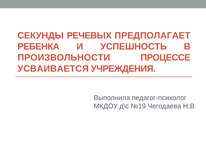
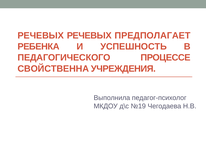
СЕКУНДЫ at (41, 35): СЕКУНДЫ -> РЕЧЕВЫХ
ПРОИЗВОЛЬНОСТИ: ПРОИЗВОЛЬНОСТИ -> ПЕДАГОГИЧЕСКОГО
УСВАИВАЕТСЯ: УСВАИВАЕТСЯ -> СВОЙСТВЕННА
